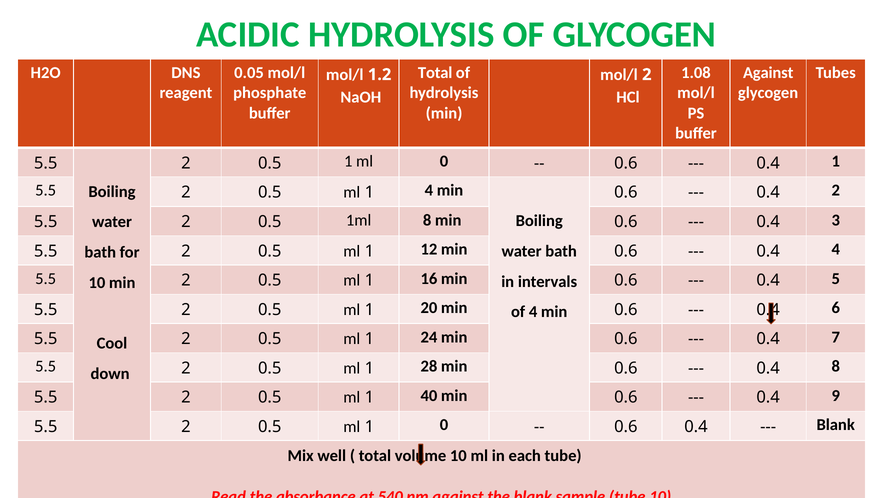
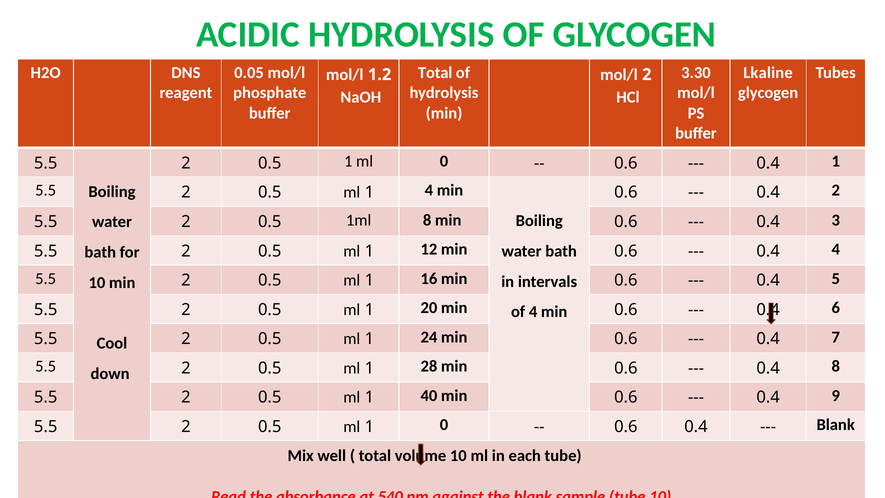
1.08: 1.08 -> 3.30
Against at (768, 73): Against -> Lkaline
